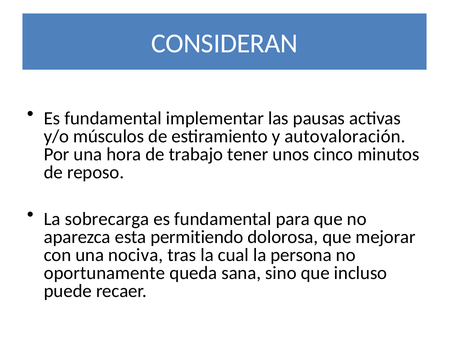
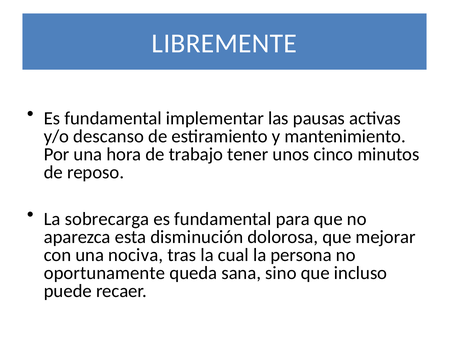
CONSIDERAN: CONSIDERAN -> LIBREMENTE
músculos: músculos -> descanso
autovaloración: autovaloración -> mantenimiento
permitiendo: permitiendo -> disminución
